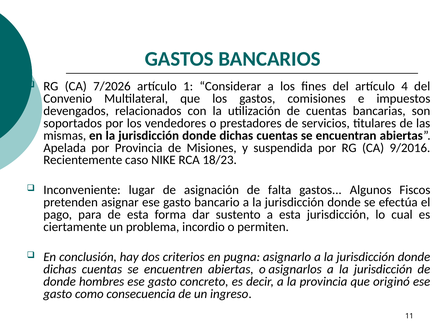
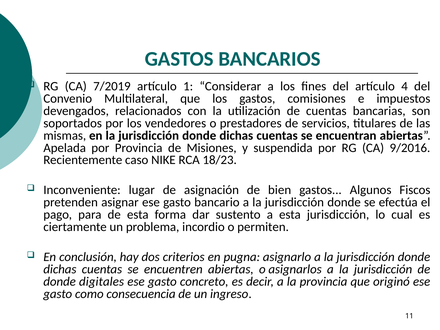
7/2026: 7/2026 -> 7/2019
falta: falta -> bien
hombres: hombres -> digitales
